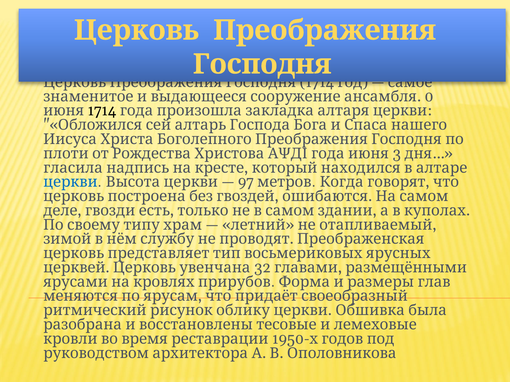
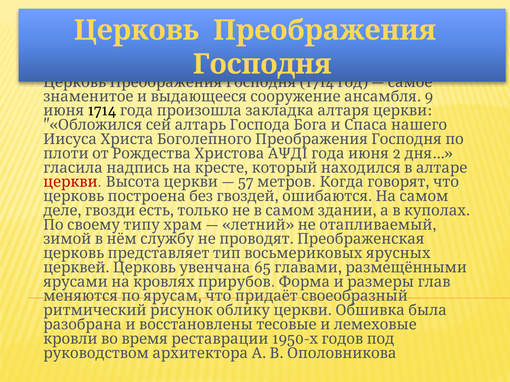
0: 0 -> 9
3: 3 -> 2
церкви colour: blue -> red
97: 97 -> 57
32: 32 -> 65
